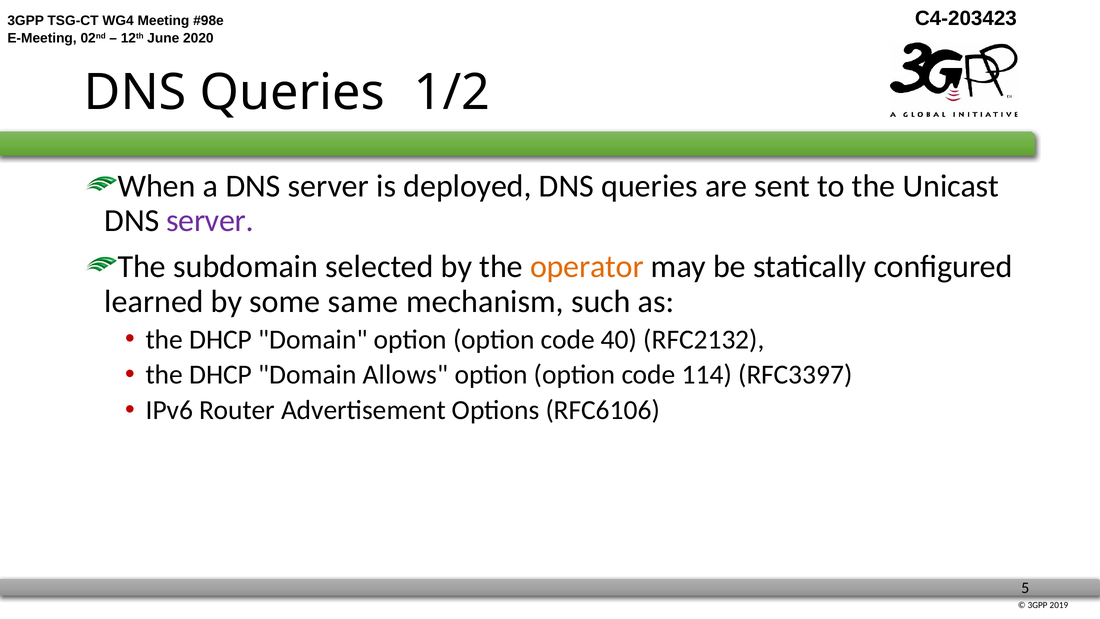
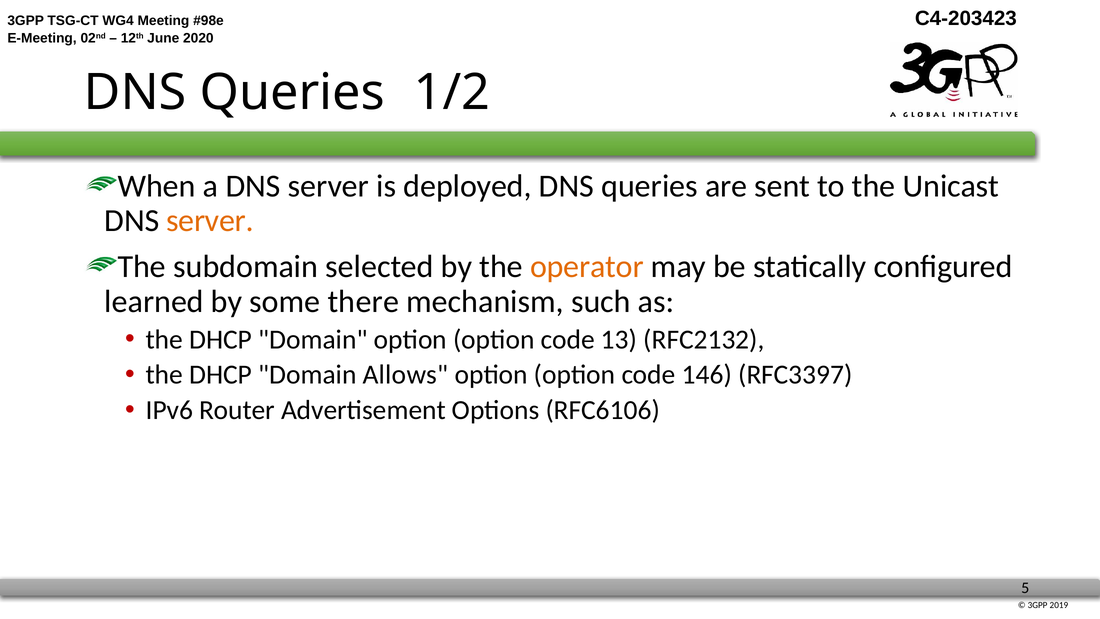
server at (210, 221) colour: purple -> orange
same: same -> there
40: 40 -> 13
114: 114 -> 146
